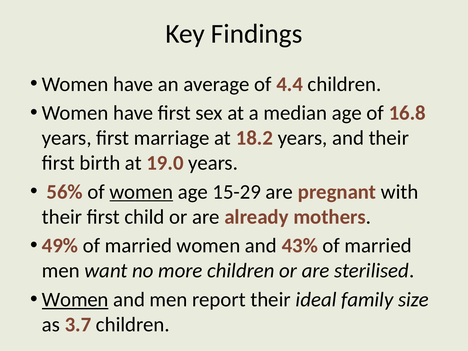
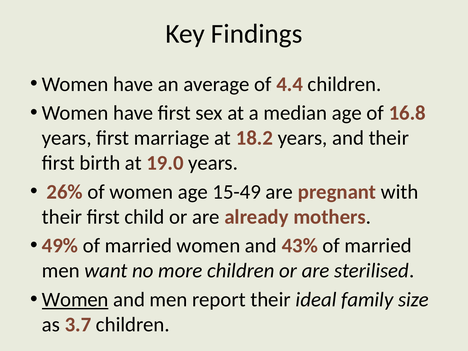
56%: 56% -> 26%
women at (141, 192) underline: present -> none
15-29: 15-29 -> 15-49
